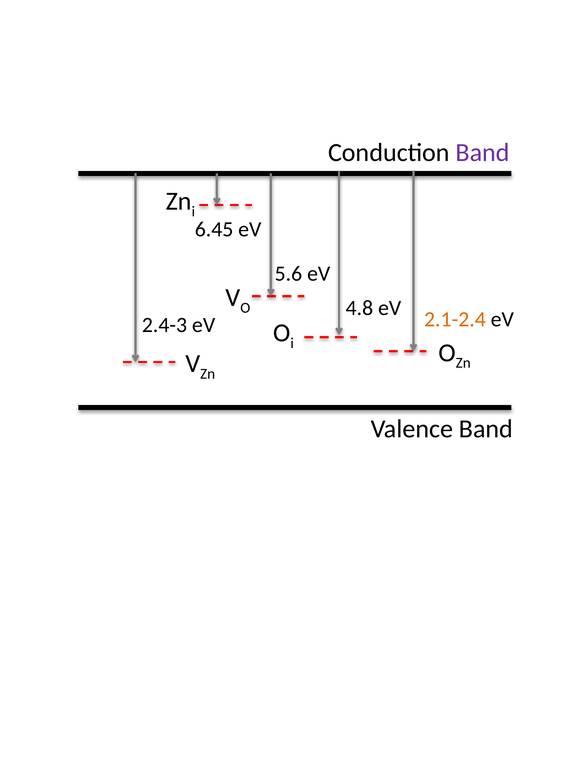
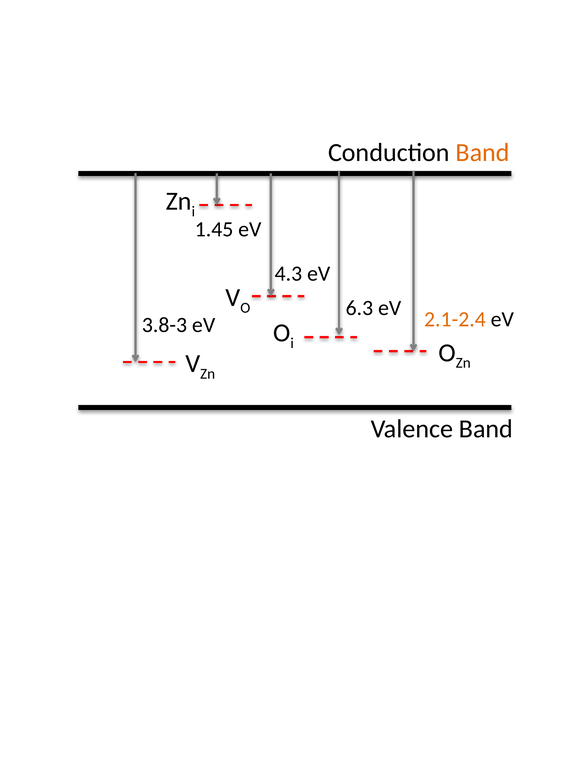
Band at (483, 152) colour: purple -> orange
6.45: 6.45 -> 1.45
5.6: 5.6 -> 4.3
4.8: 4.8 -> 6.3
2.4-3: 2.4-3 -> 3.8-3
